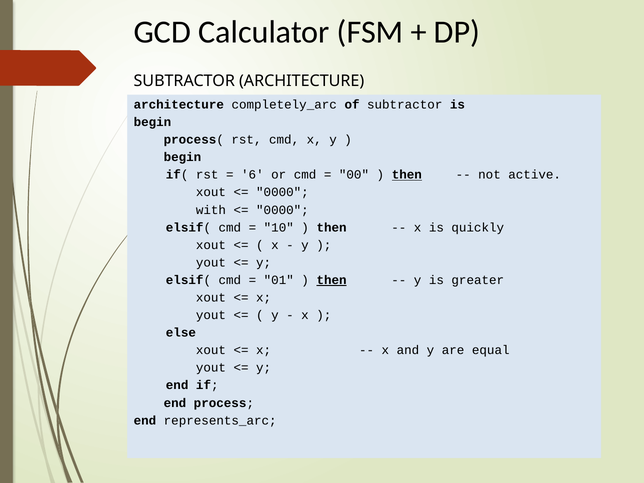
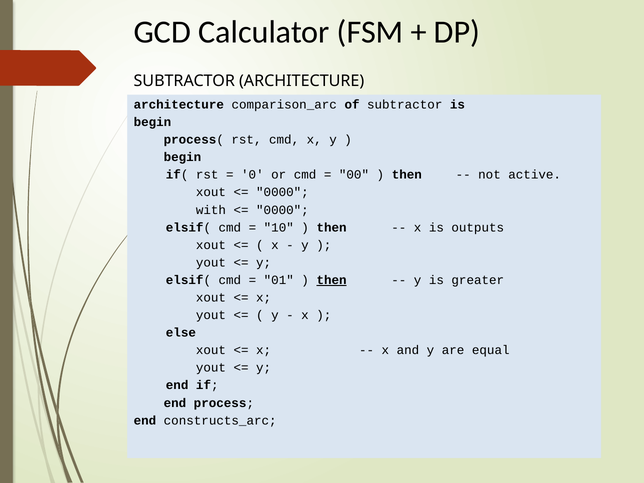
completely_arc: completely_arc -> comparison_arc
6: 6 -> 0
then at (407, 175) underline: present -> none
quickly: quickly -> outputs
represents_arc: represents_arc -> constructs_arc
